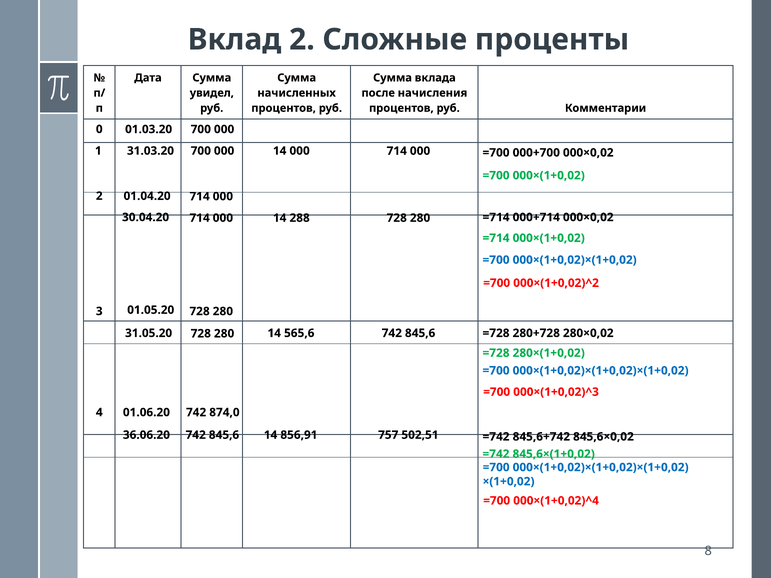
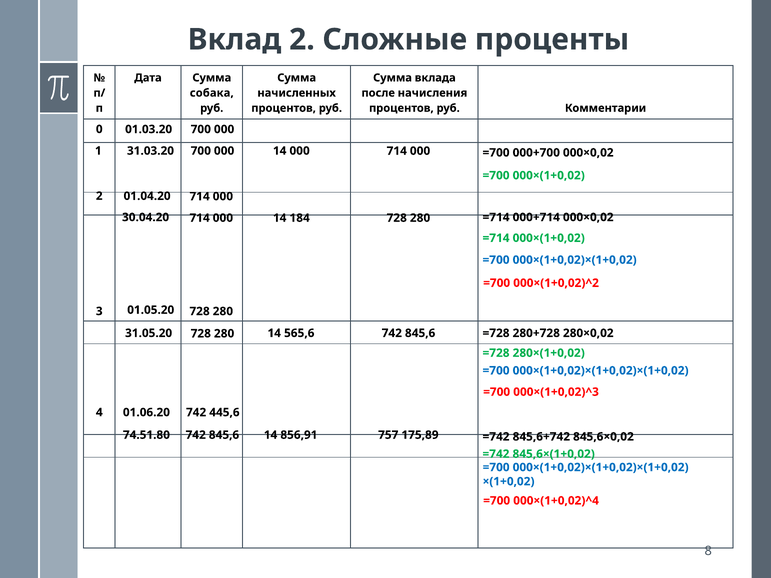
увидел: увидел -> собака
288: 288 -> 184
874,0: 874,0 -> 445,6
36.06.20: 36.06.20 -> 74.51.80
502,51: 502,51 -> 175,89
